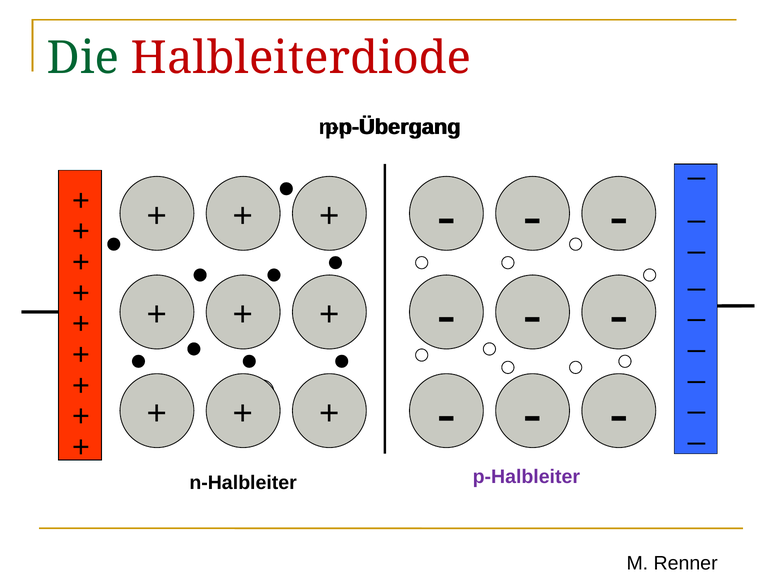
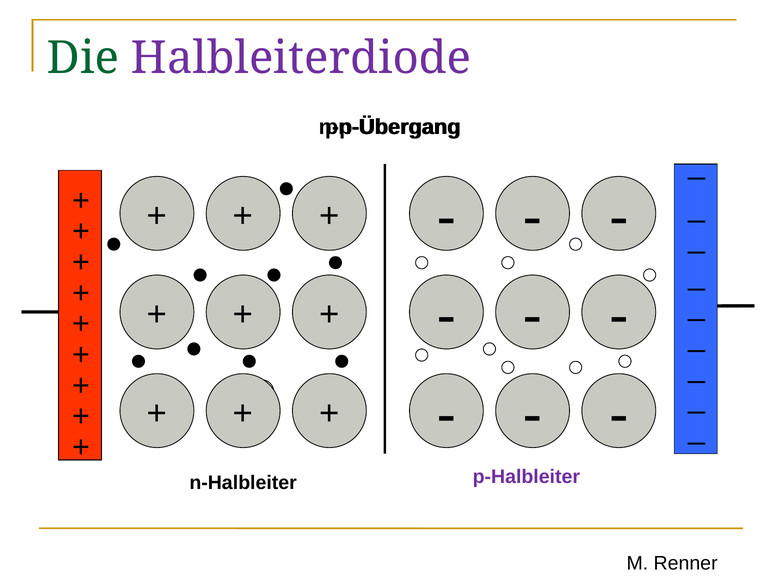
Halbleiterdiode colour: red -> purple
